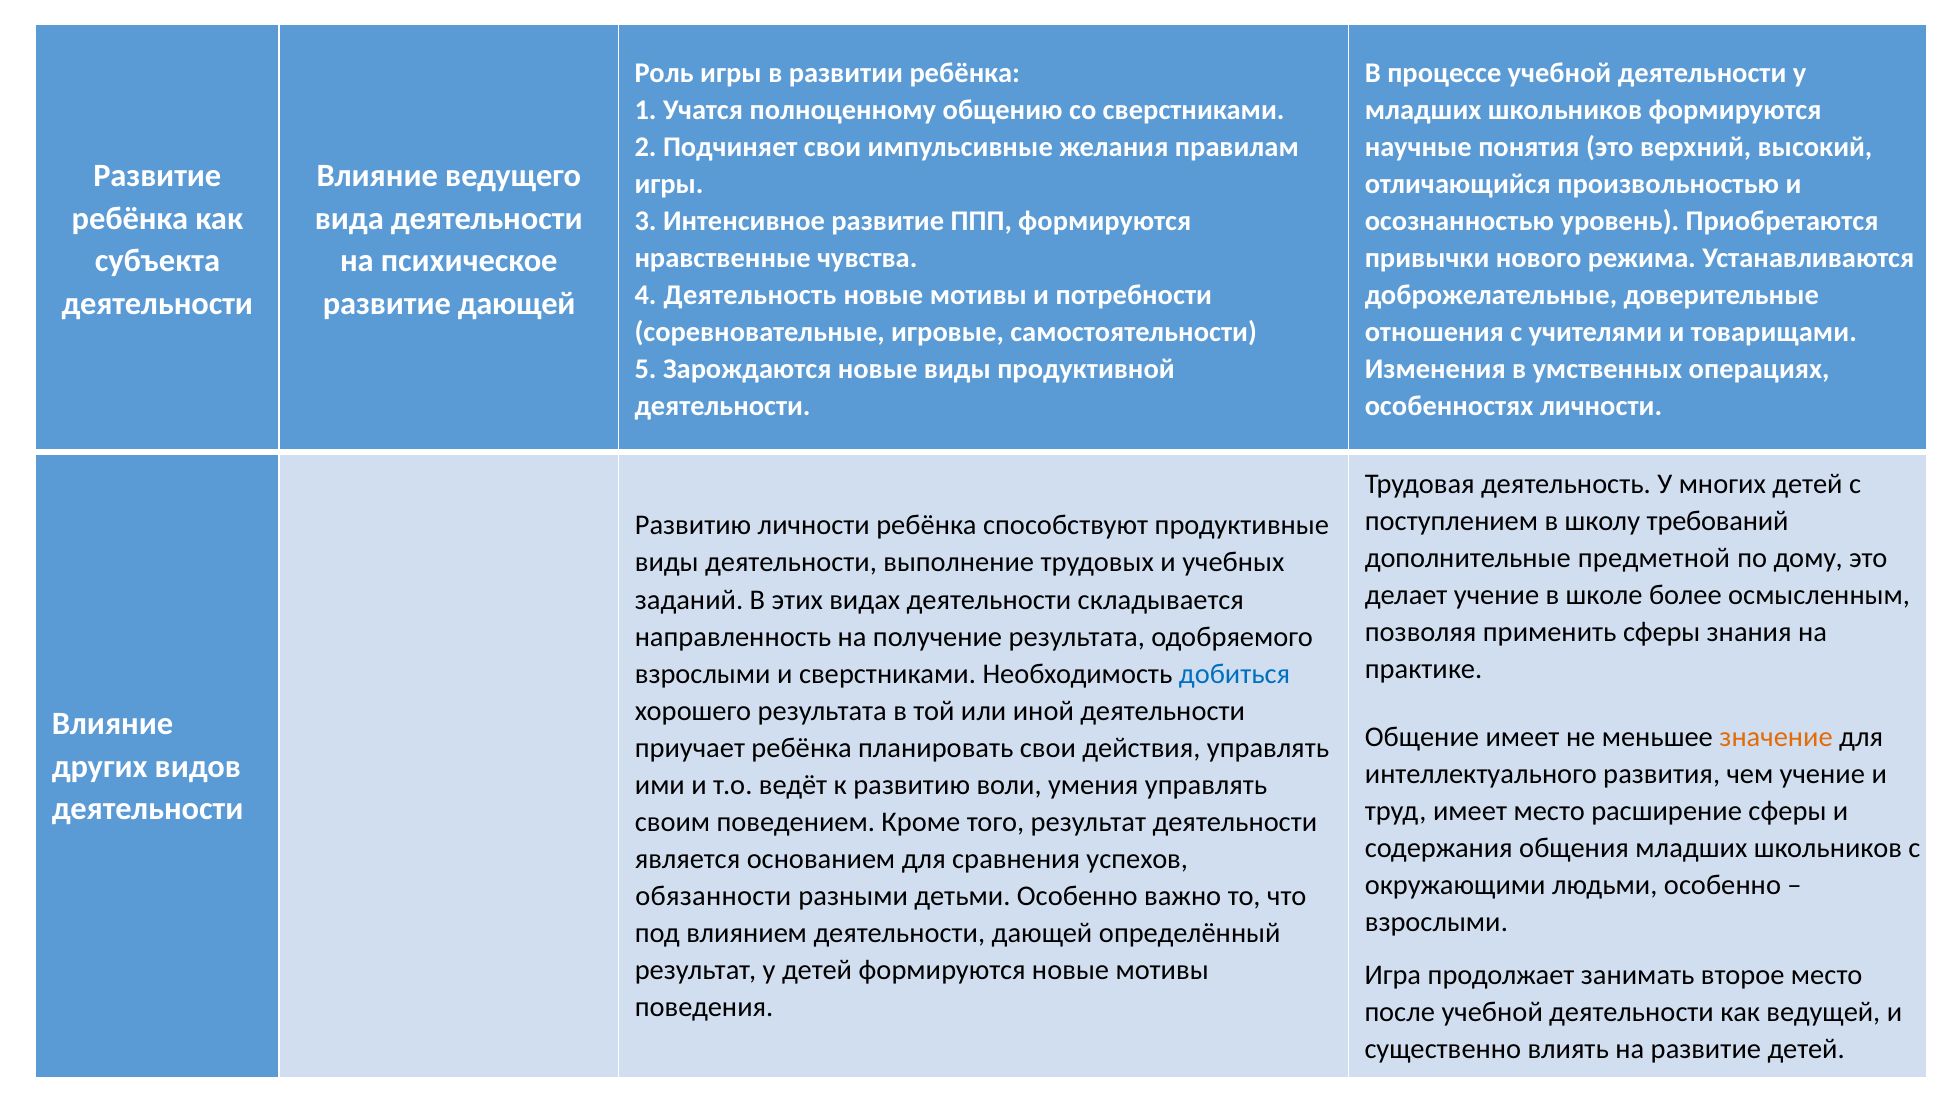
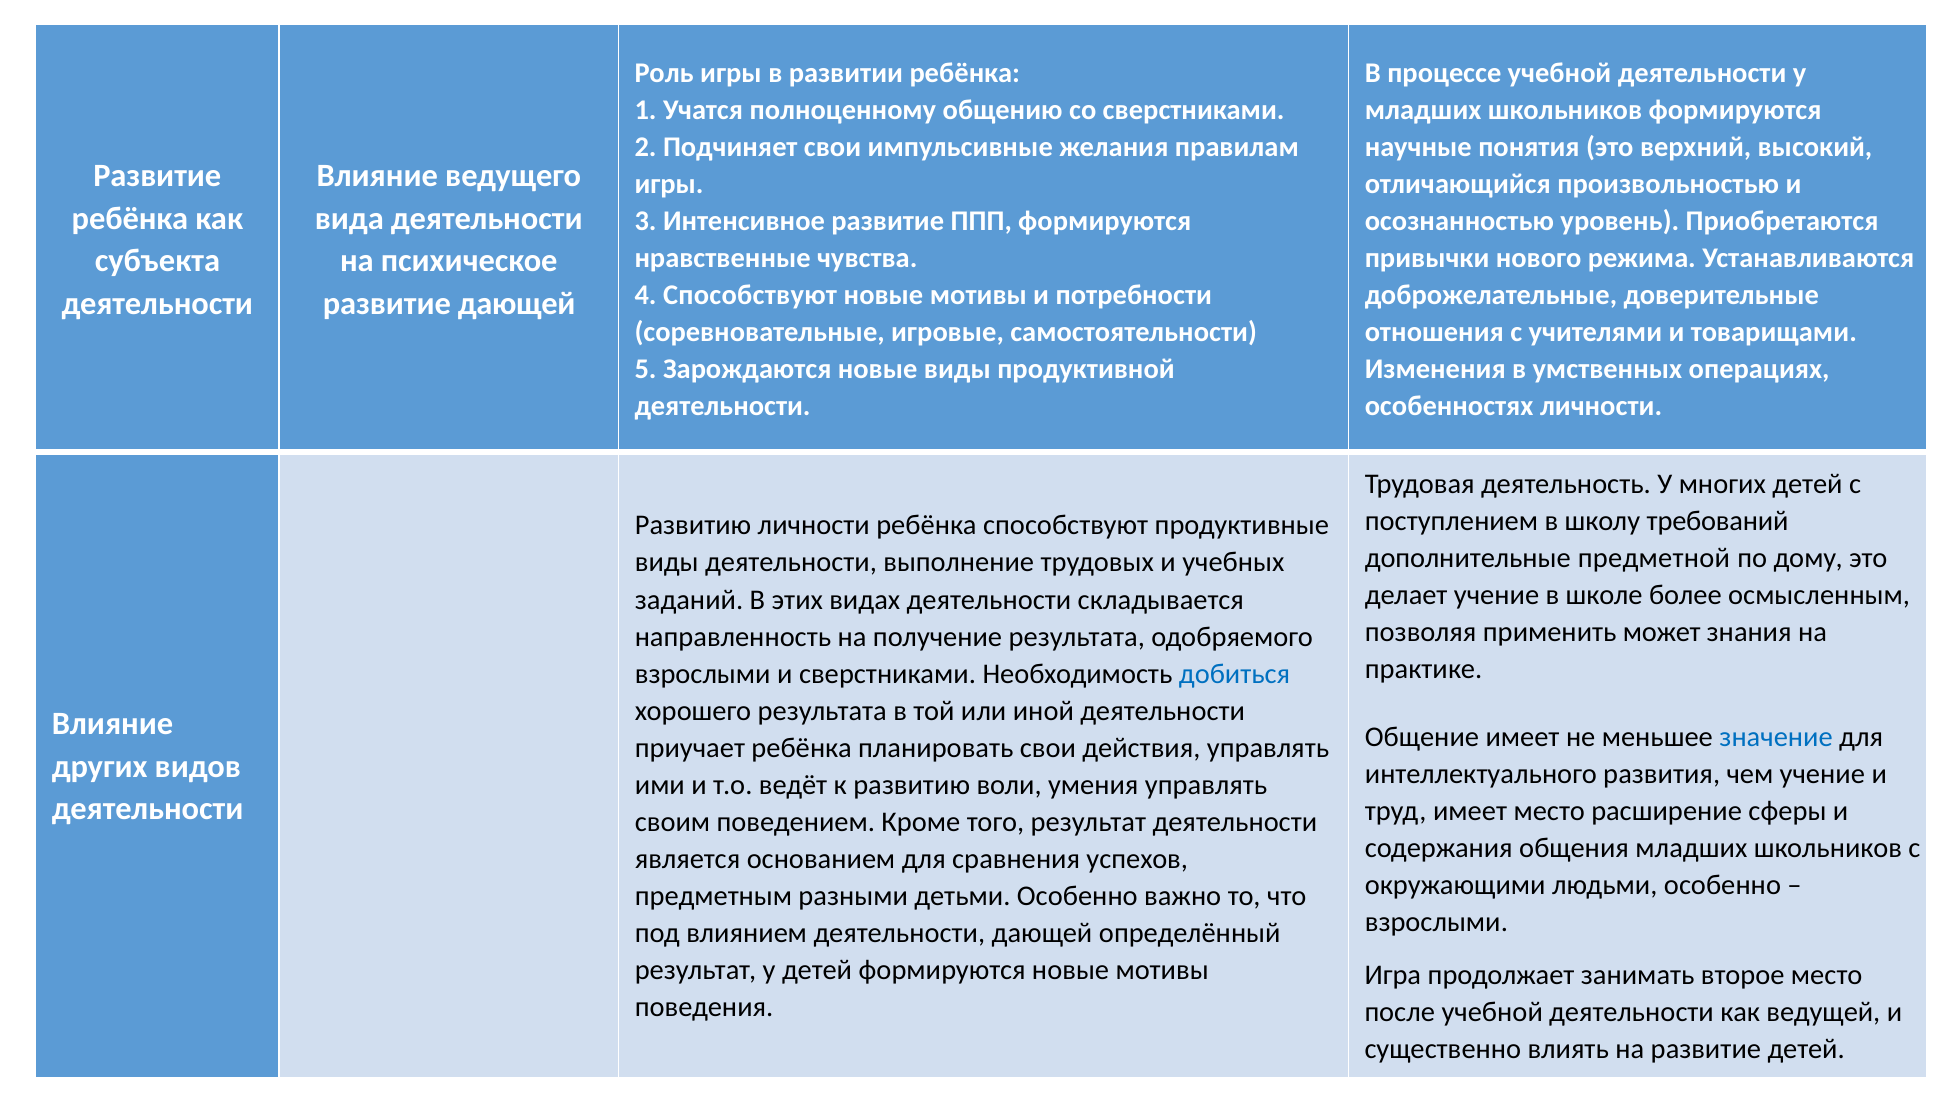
4 Деятельность: Деятельность -> Способствуют
применить сферы: сферы -> может
значение colour: orange -> blue
обязанности: обязанности -> предметным
